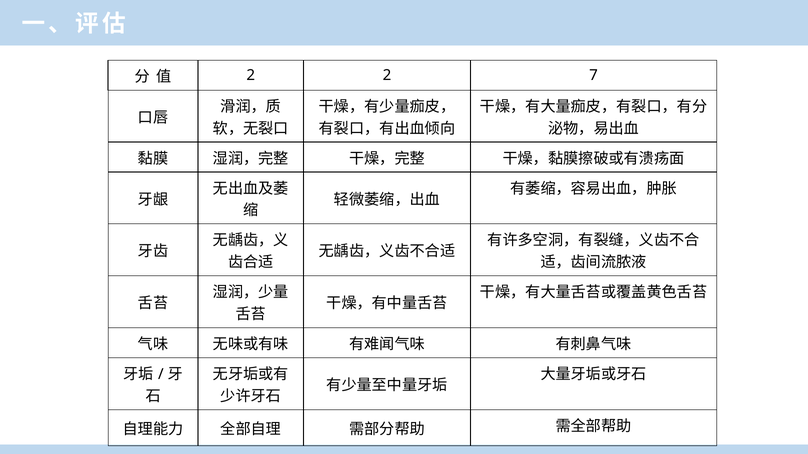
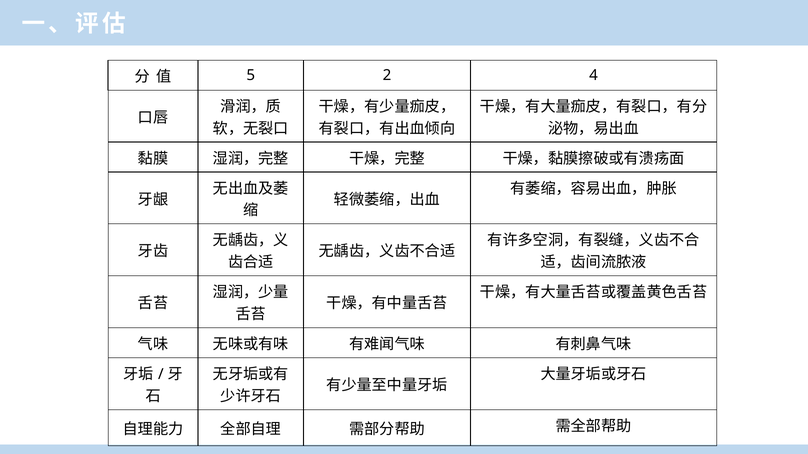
2 at (251, 75): 2 -> 5
7: 7 -> 4
